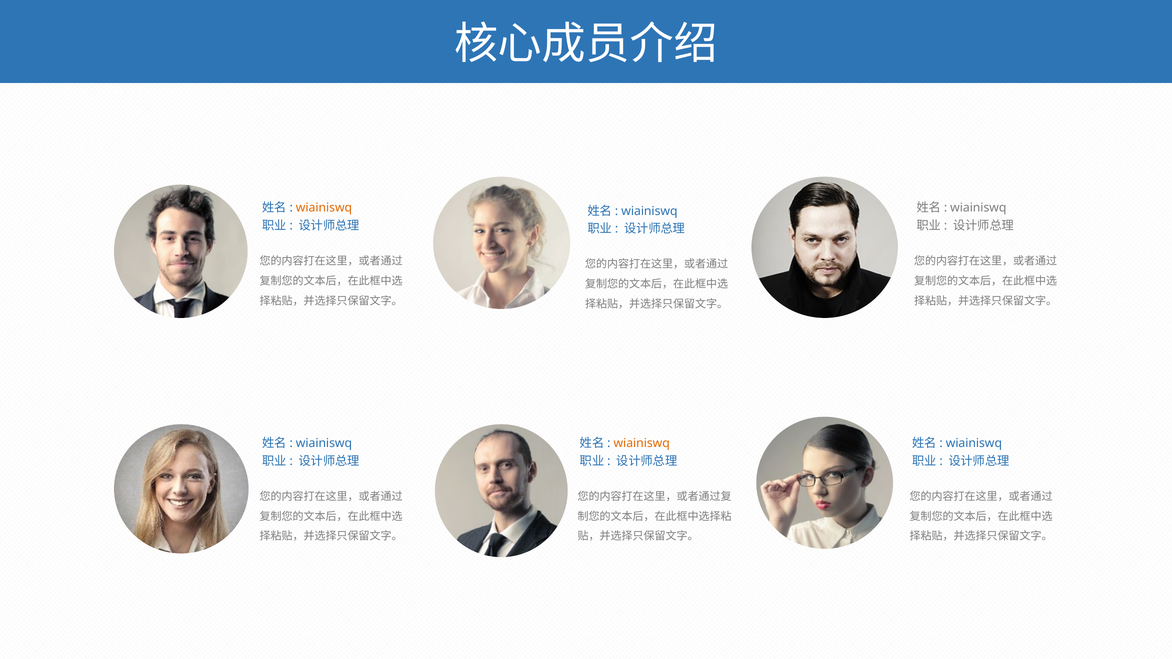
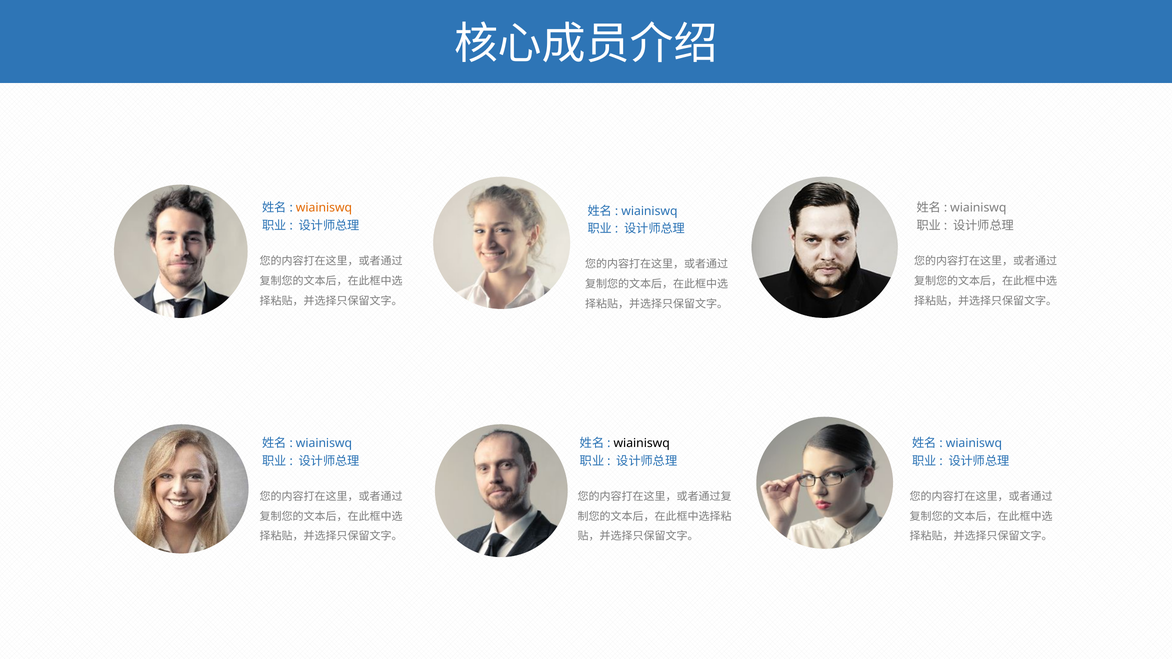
wiainiswq at (642, 443) colour: orange -> black
